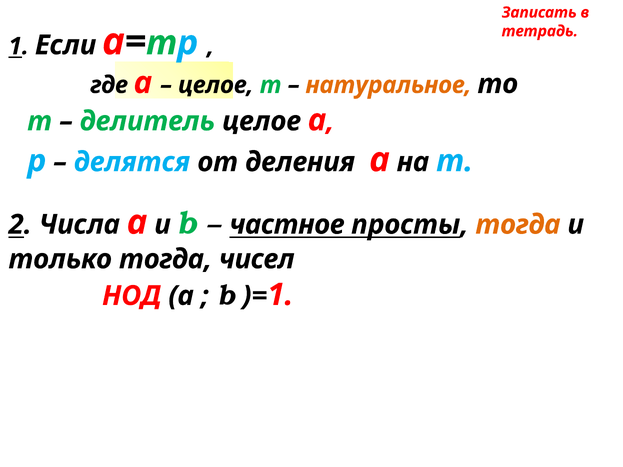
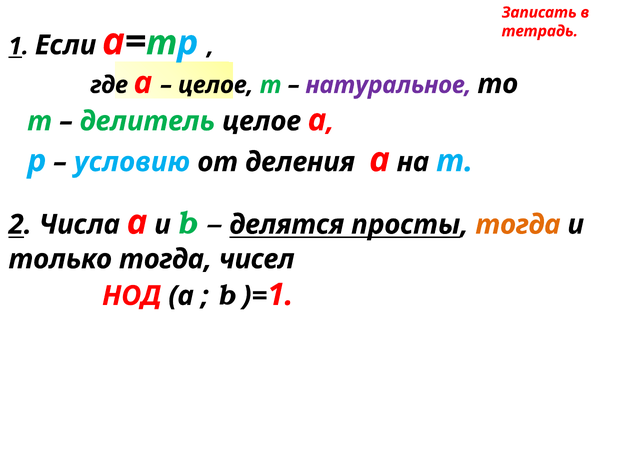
натуральное colour: orange -> purple
делятся: делятся -> условию
частное: частное -> делятся
